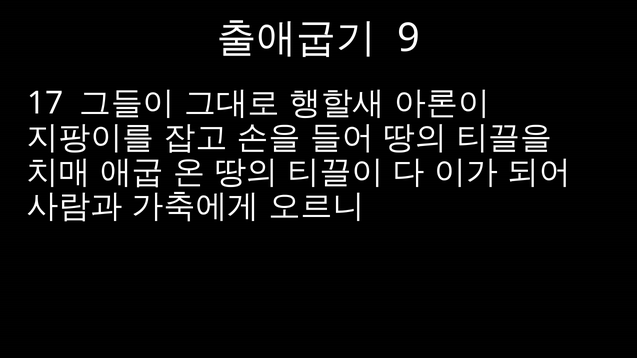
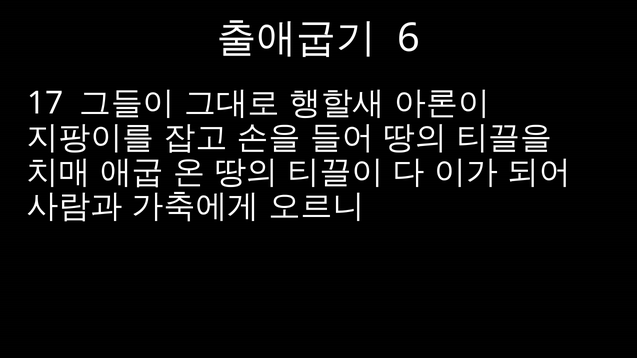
9: 9 -> 6
